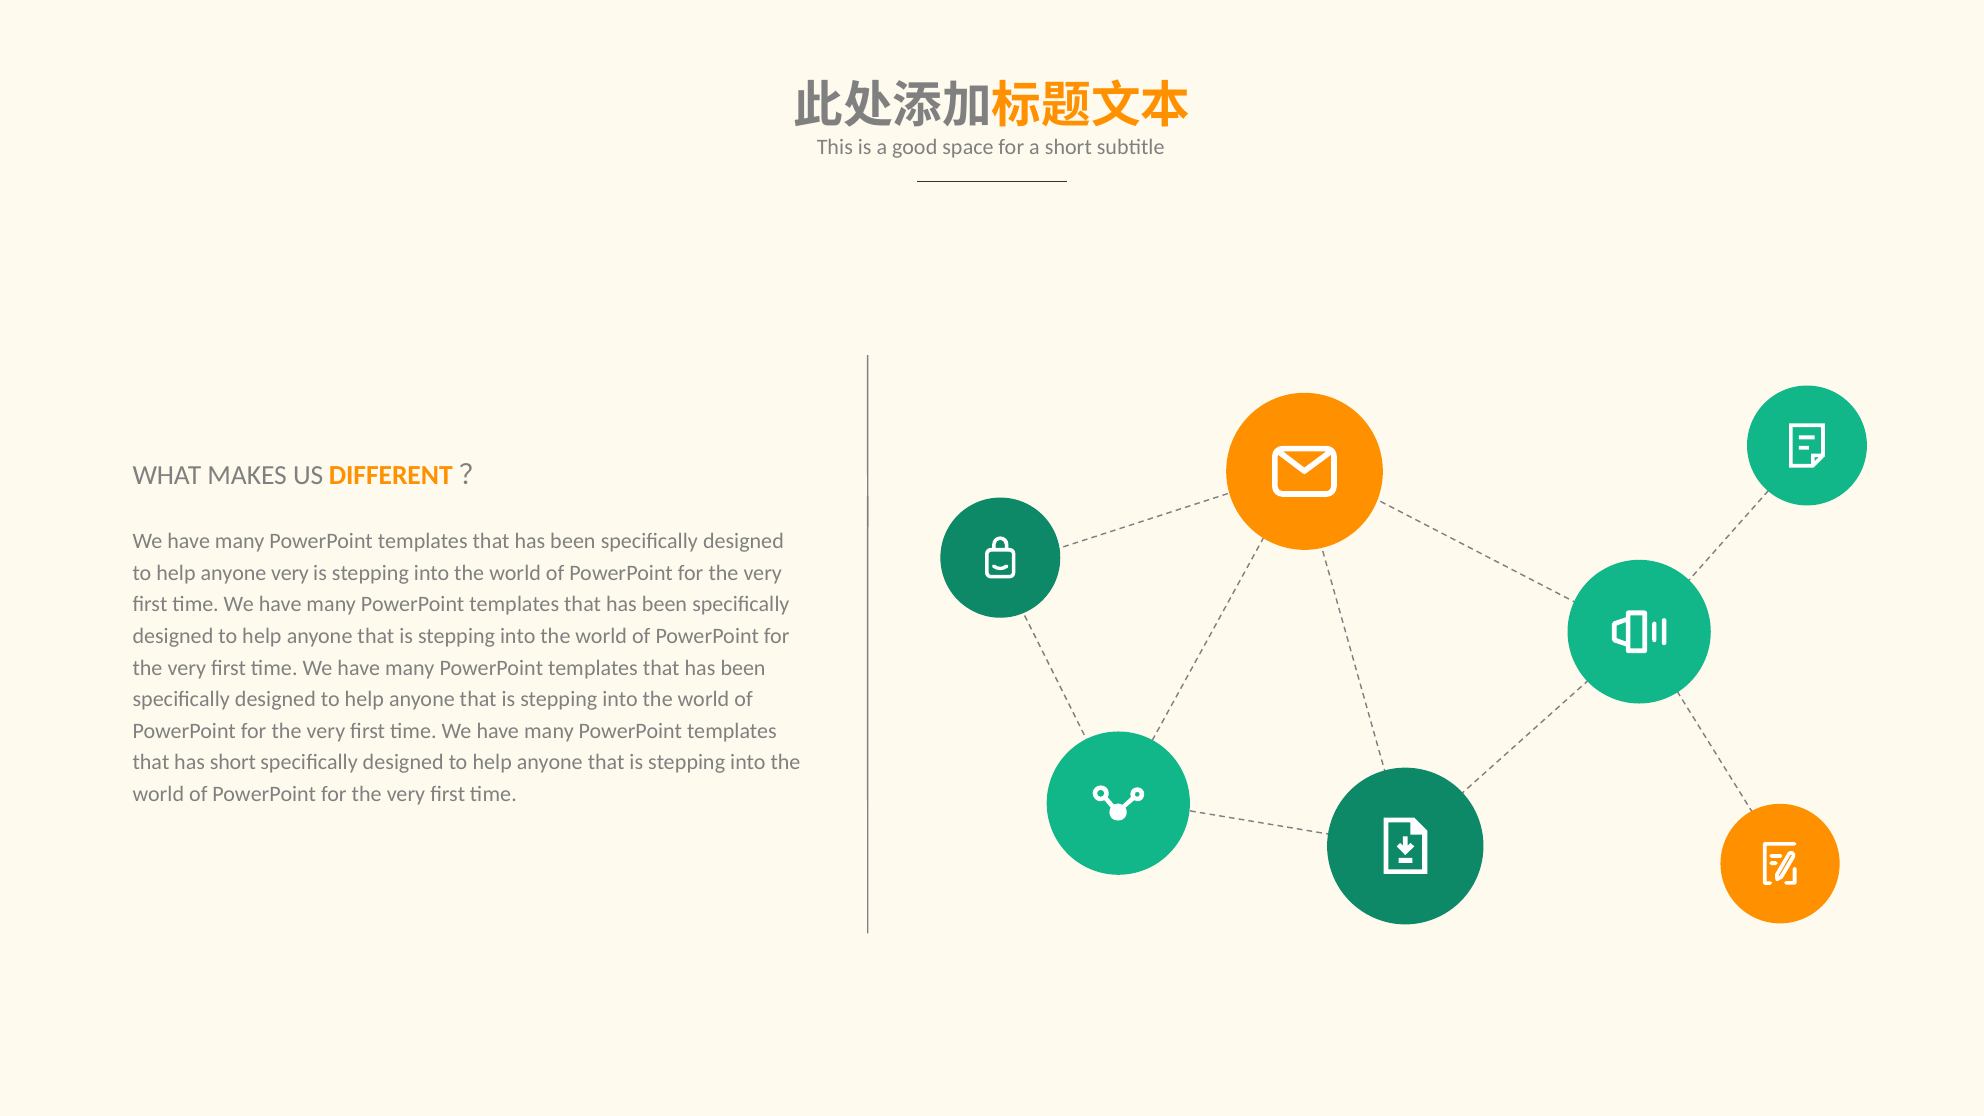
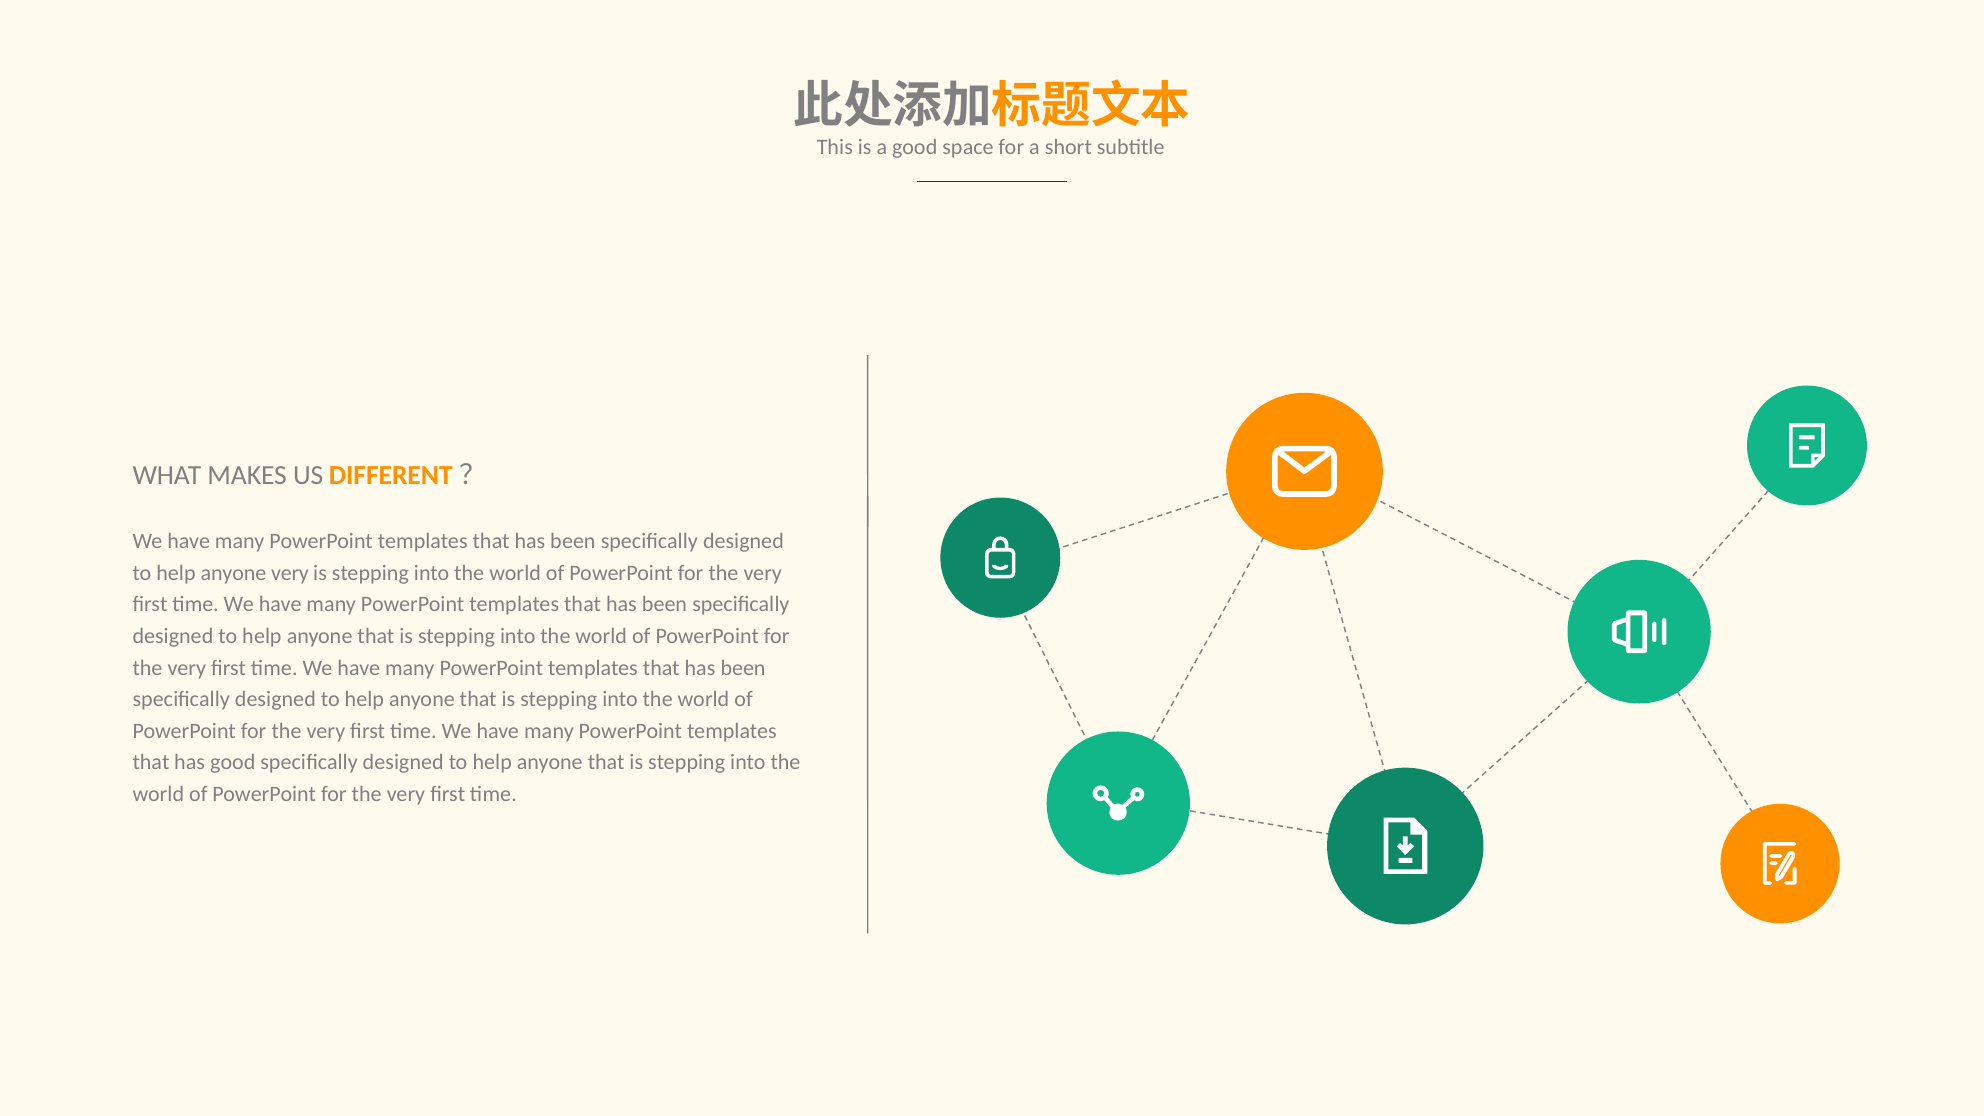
has short: short -> good
